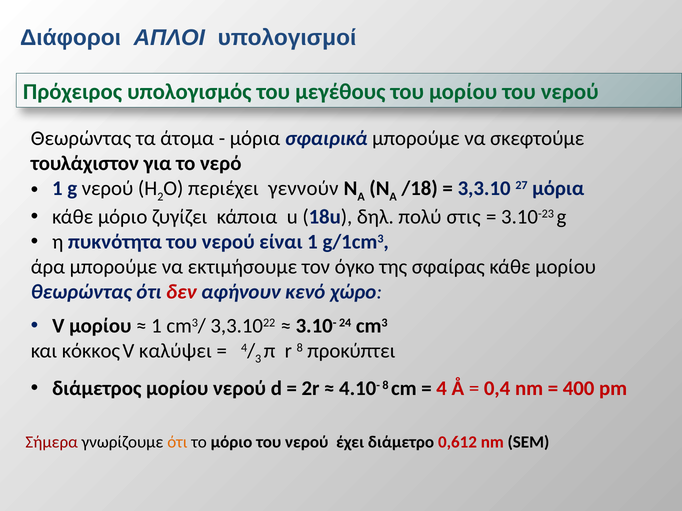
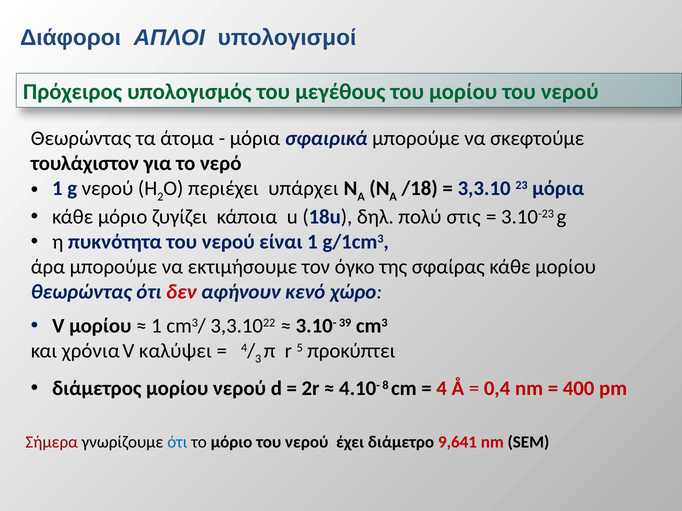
γεννούν: γεννούν -> υπάρχει
27: 27 -> 23
24: 24 -> 39
κόκκος: κόκκος -> χρόνια
r 8: 8 -> 5
ότι at (177, 442) colour: orange -> blue
0,612: 0,612 -> 9,641
